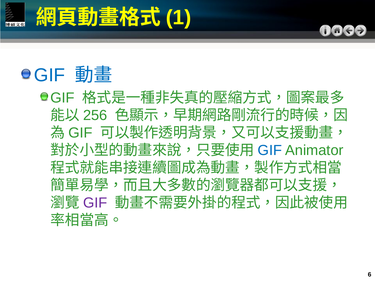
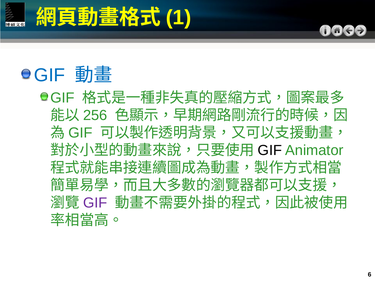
GIF at (270, 150) colour: blue -> black
